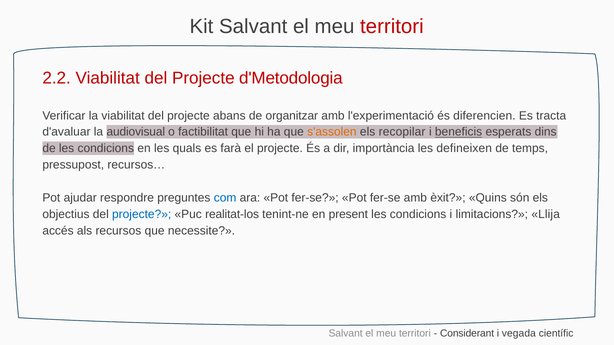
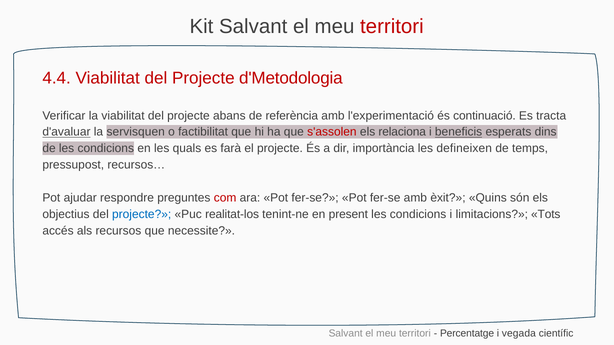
2.2: 2.2 -> 4.4
organitzar: organitzar -> referència
diferencien: diferencien -> continuació
d'avaluar underline: none -> present
audiovisual: audiovisual -> servisquen
s'assolen colour: orange -> red
recopilar: recopilar -> relaciona
com colour: blue -> red
Llija: Llija -> Tots
Considerant: Considerant -> Percentatge
